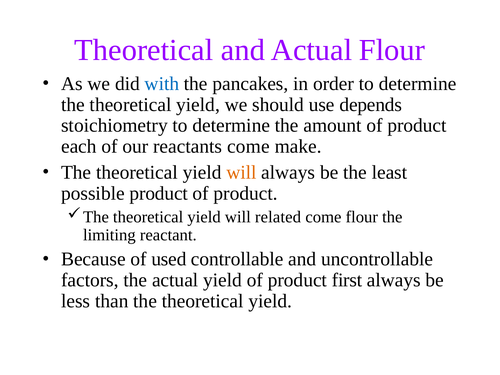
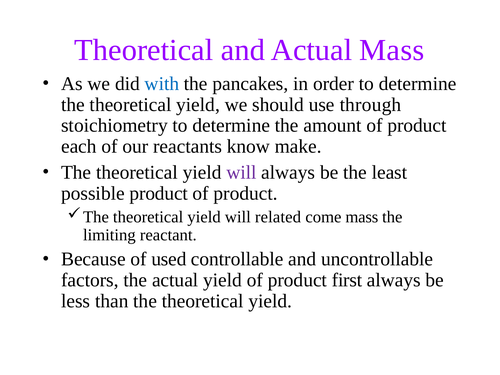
Actual Flour: Flour -> Mass
depends: depends -> through
reactants come: come -> know
will at (241, 172) colour: orange -> purple
come flour: flour -> mass
